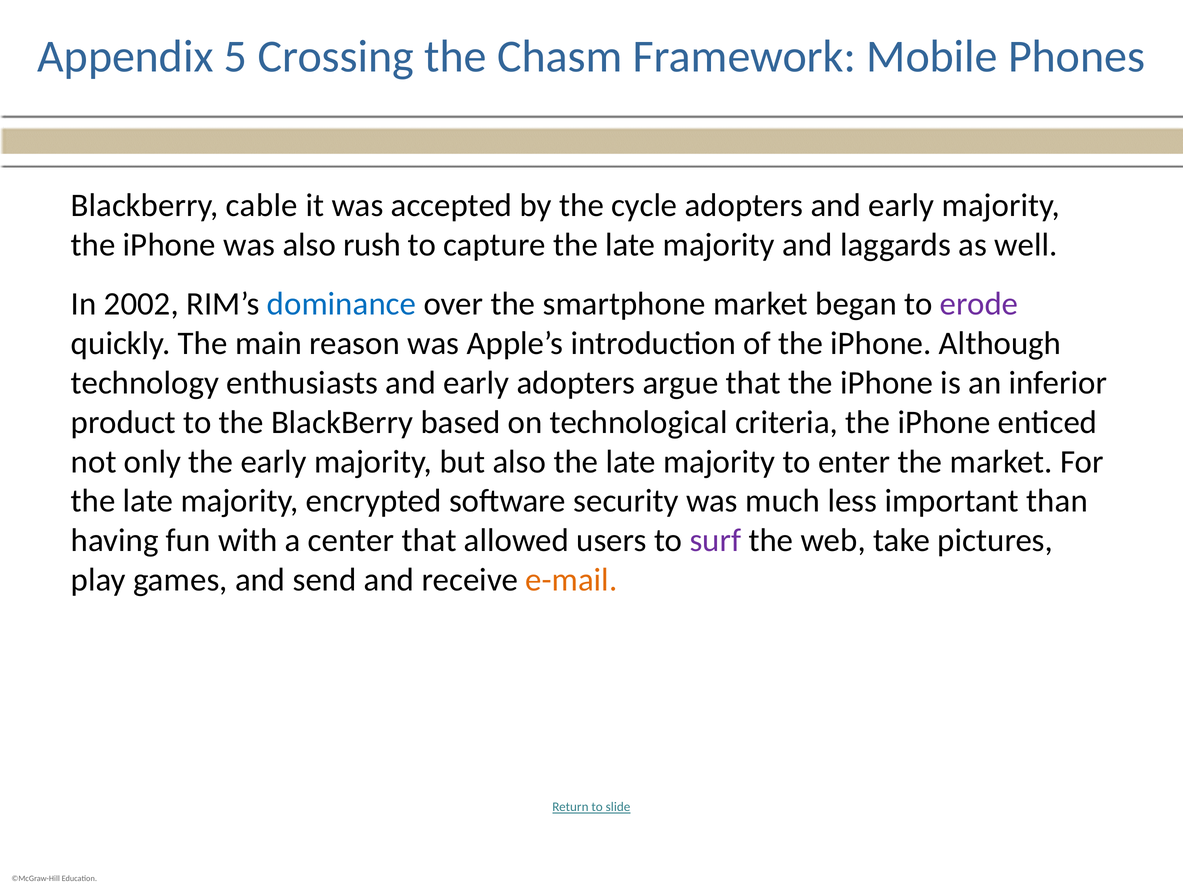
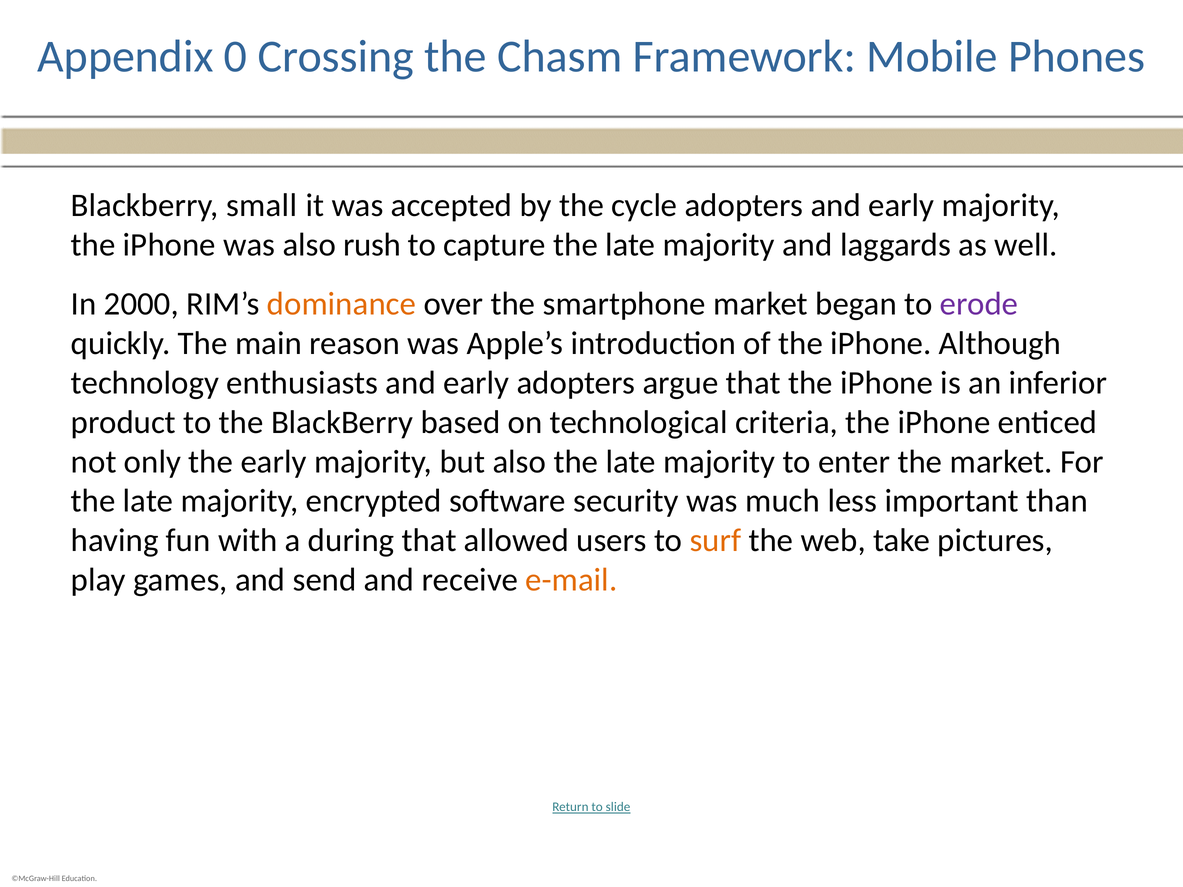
5: 5 -> 0
cable: cable -> small
2002: 2002 -> 2000
dominance colour: blue -> orange
center: center -> during
surf colour: purple -> orange
